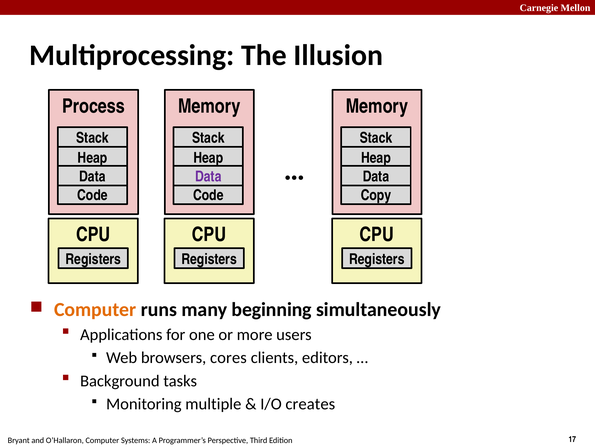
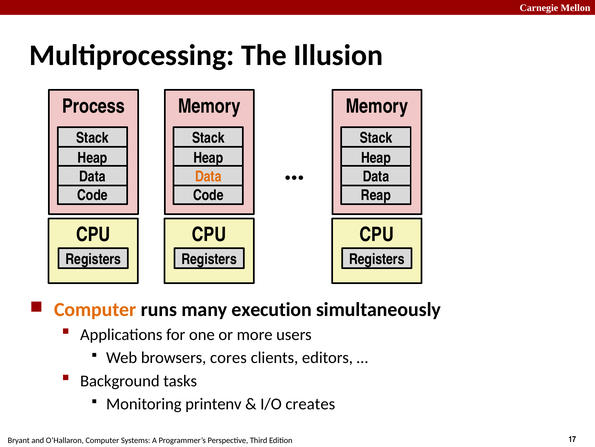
Data at (208, 176) colour: purple -> orange
Copy: Copy -> Reap
beginning: beginning -> execution
multiple: multiple -> printenv
